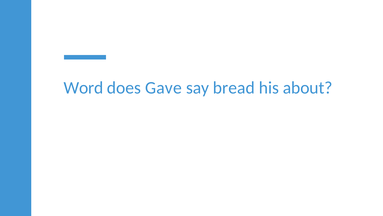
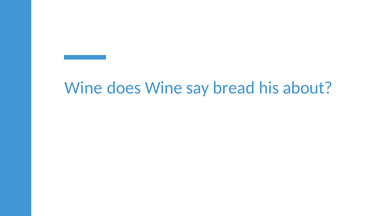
Word at (84, 88): Word -> Wine
does Gave: Gave -> Wine
